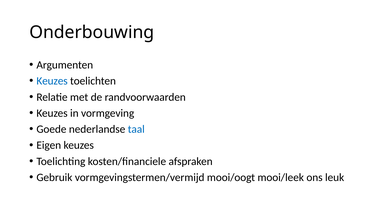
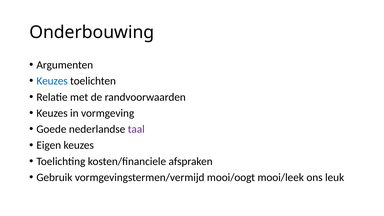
taal colour: blue -> purple
